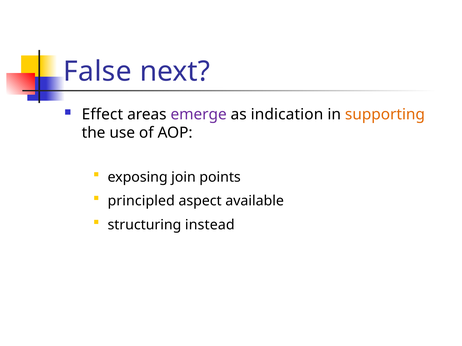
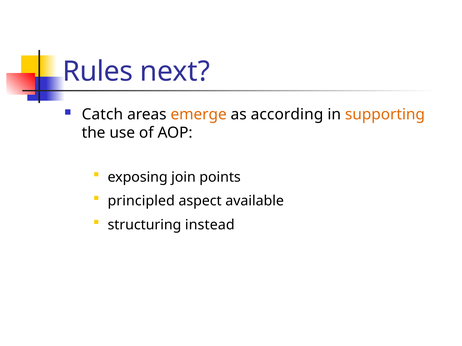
False: False -> Rules
Effect: Effect -> Catch
emerge colour: purple -> orange
indication: indication -> according
